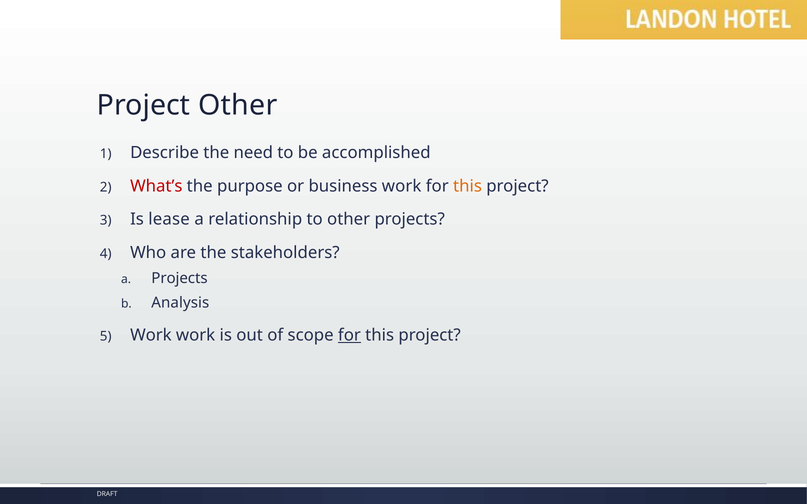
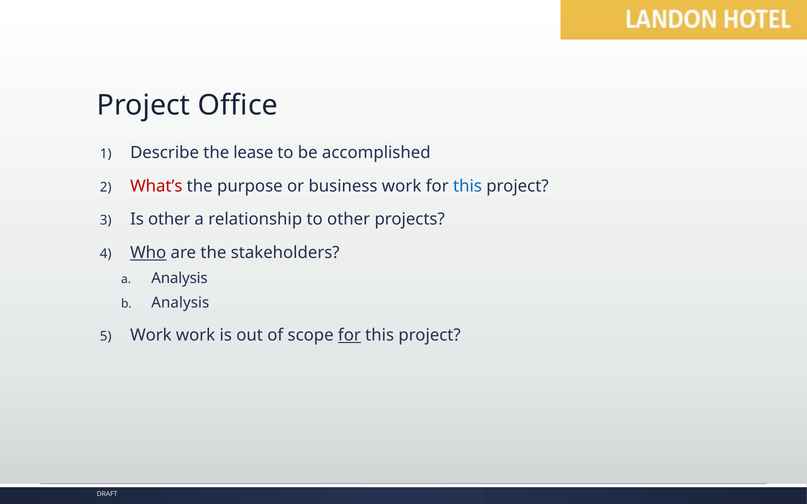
Project Other: Other -> Office
need: need -> lease
this at (468, 186) colour: orange -> blue
Is lease: lease -> other
Who underline: none -> present
a Projects: Projects -> Analysis
